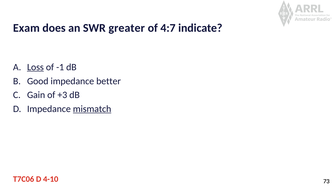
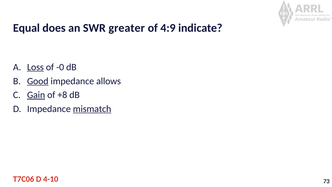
Exam: Exam -> Equal
4:7: 4:7 -> 4:9
-1: -1 -> -0
Good underline: none -> present
better: better -> allows
Gain underline: none -> present
+3: +3 -> +8
